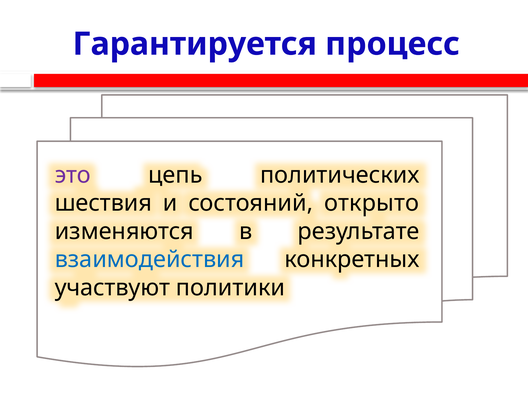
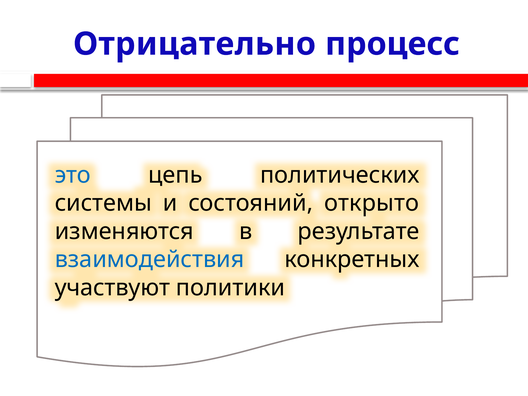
Гарантируется: Гарантируется -> Отрицательно
это colour: purple -> blue
шествия: шествия -> системы
